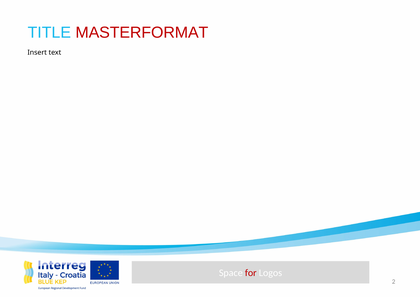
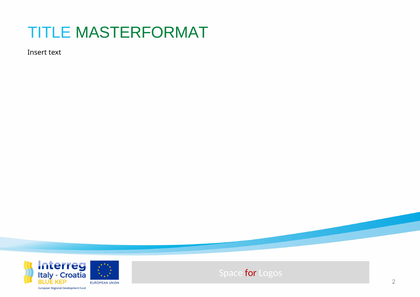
MASTERFORMAT colour: red -> green
